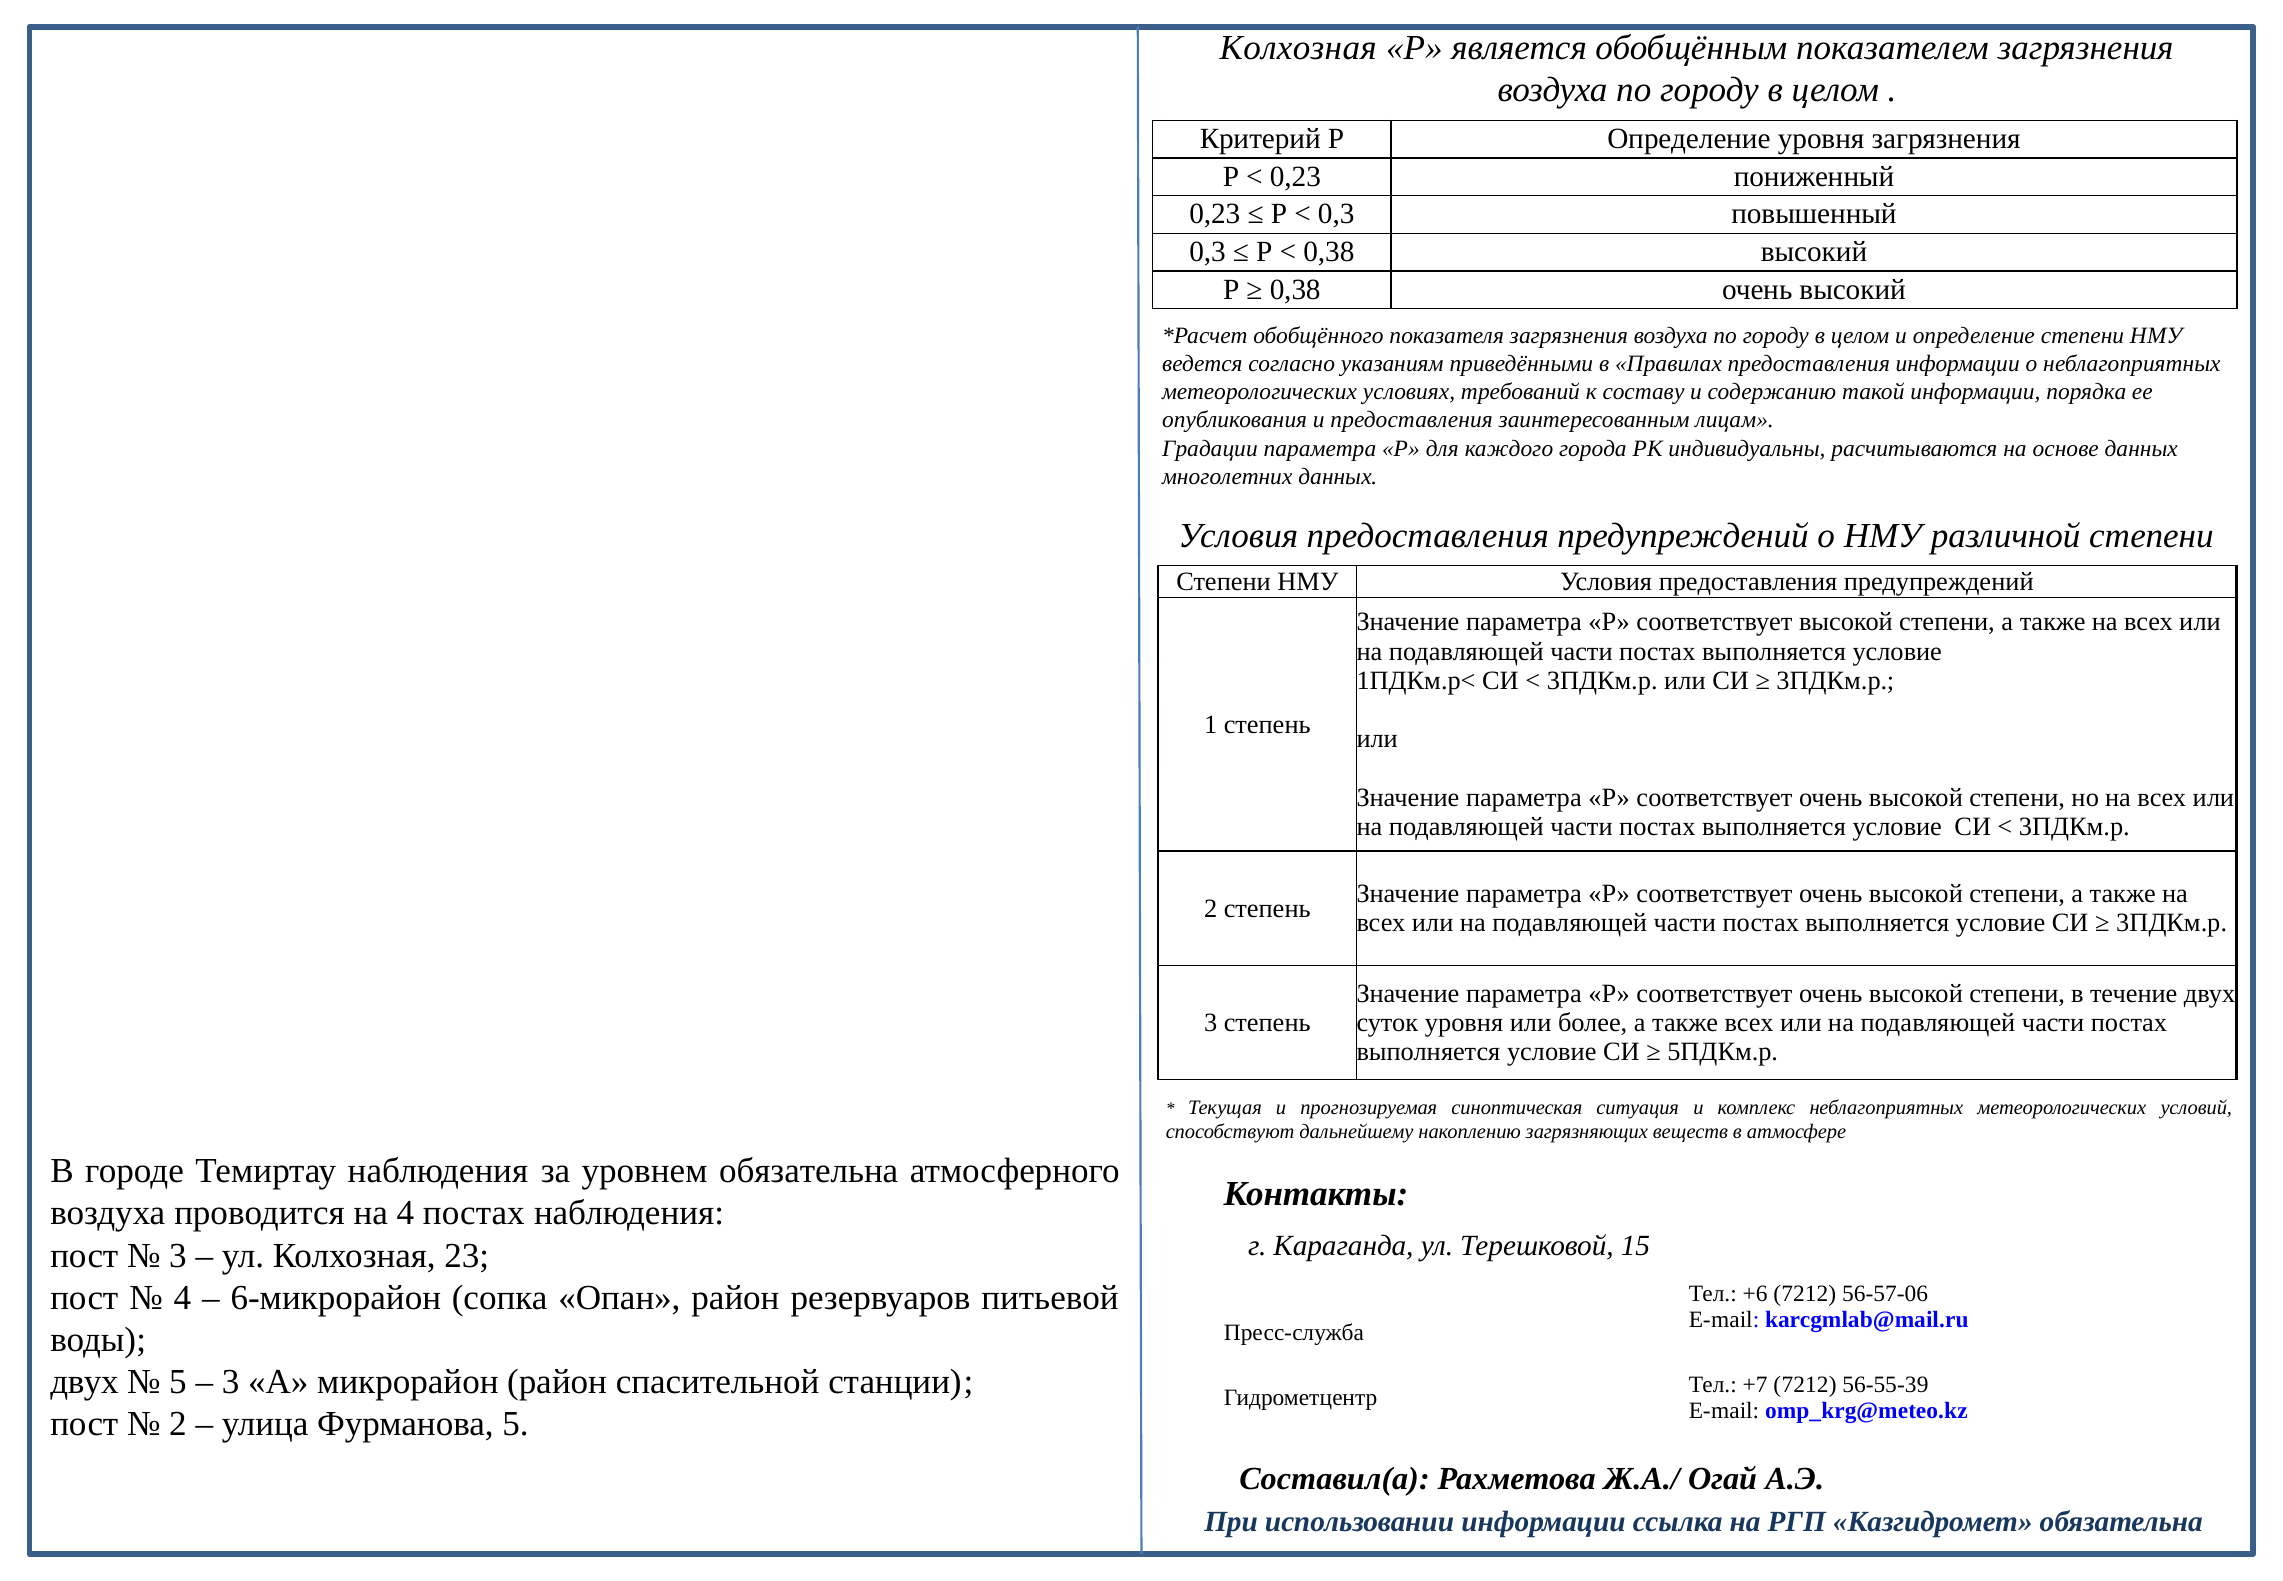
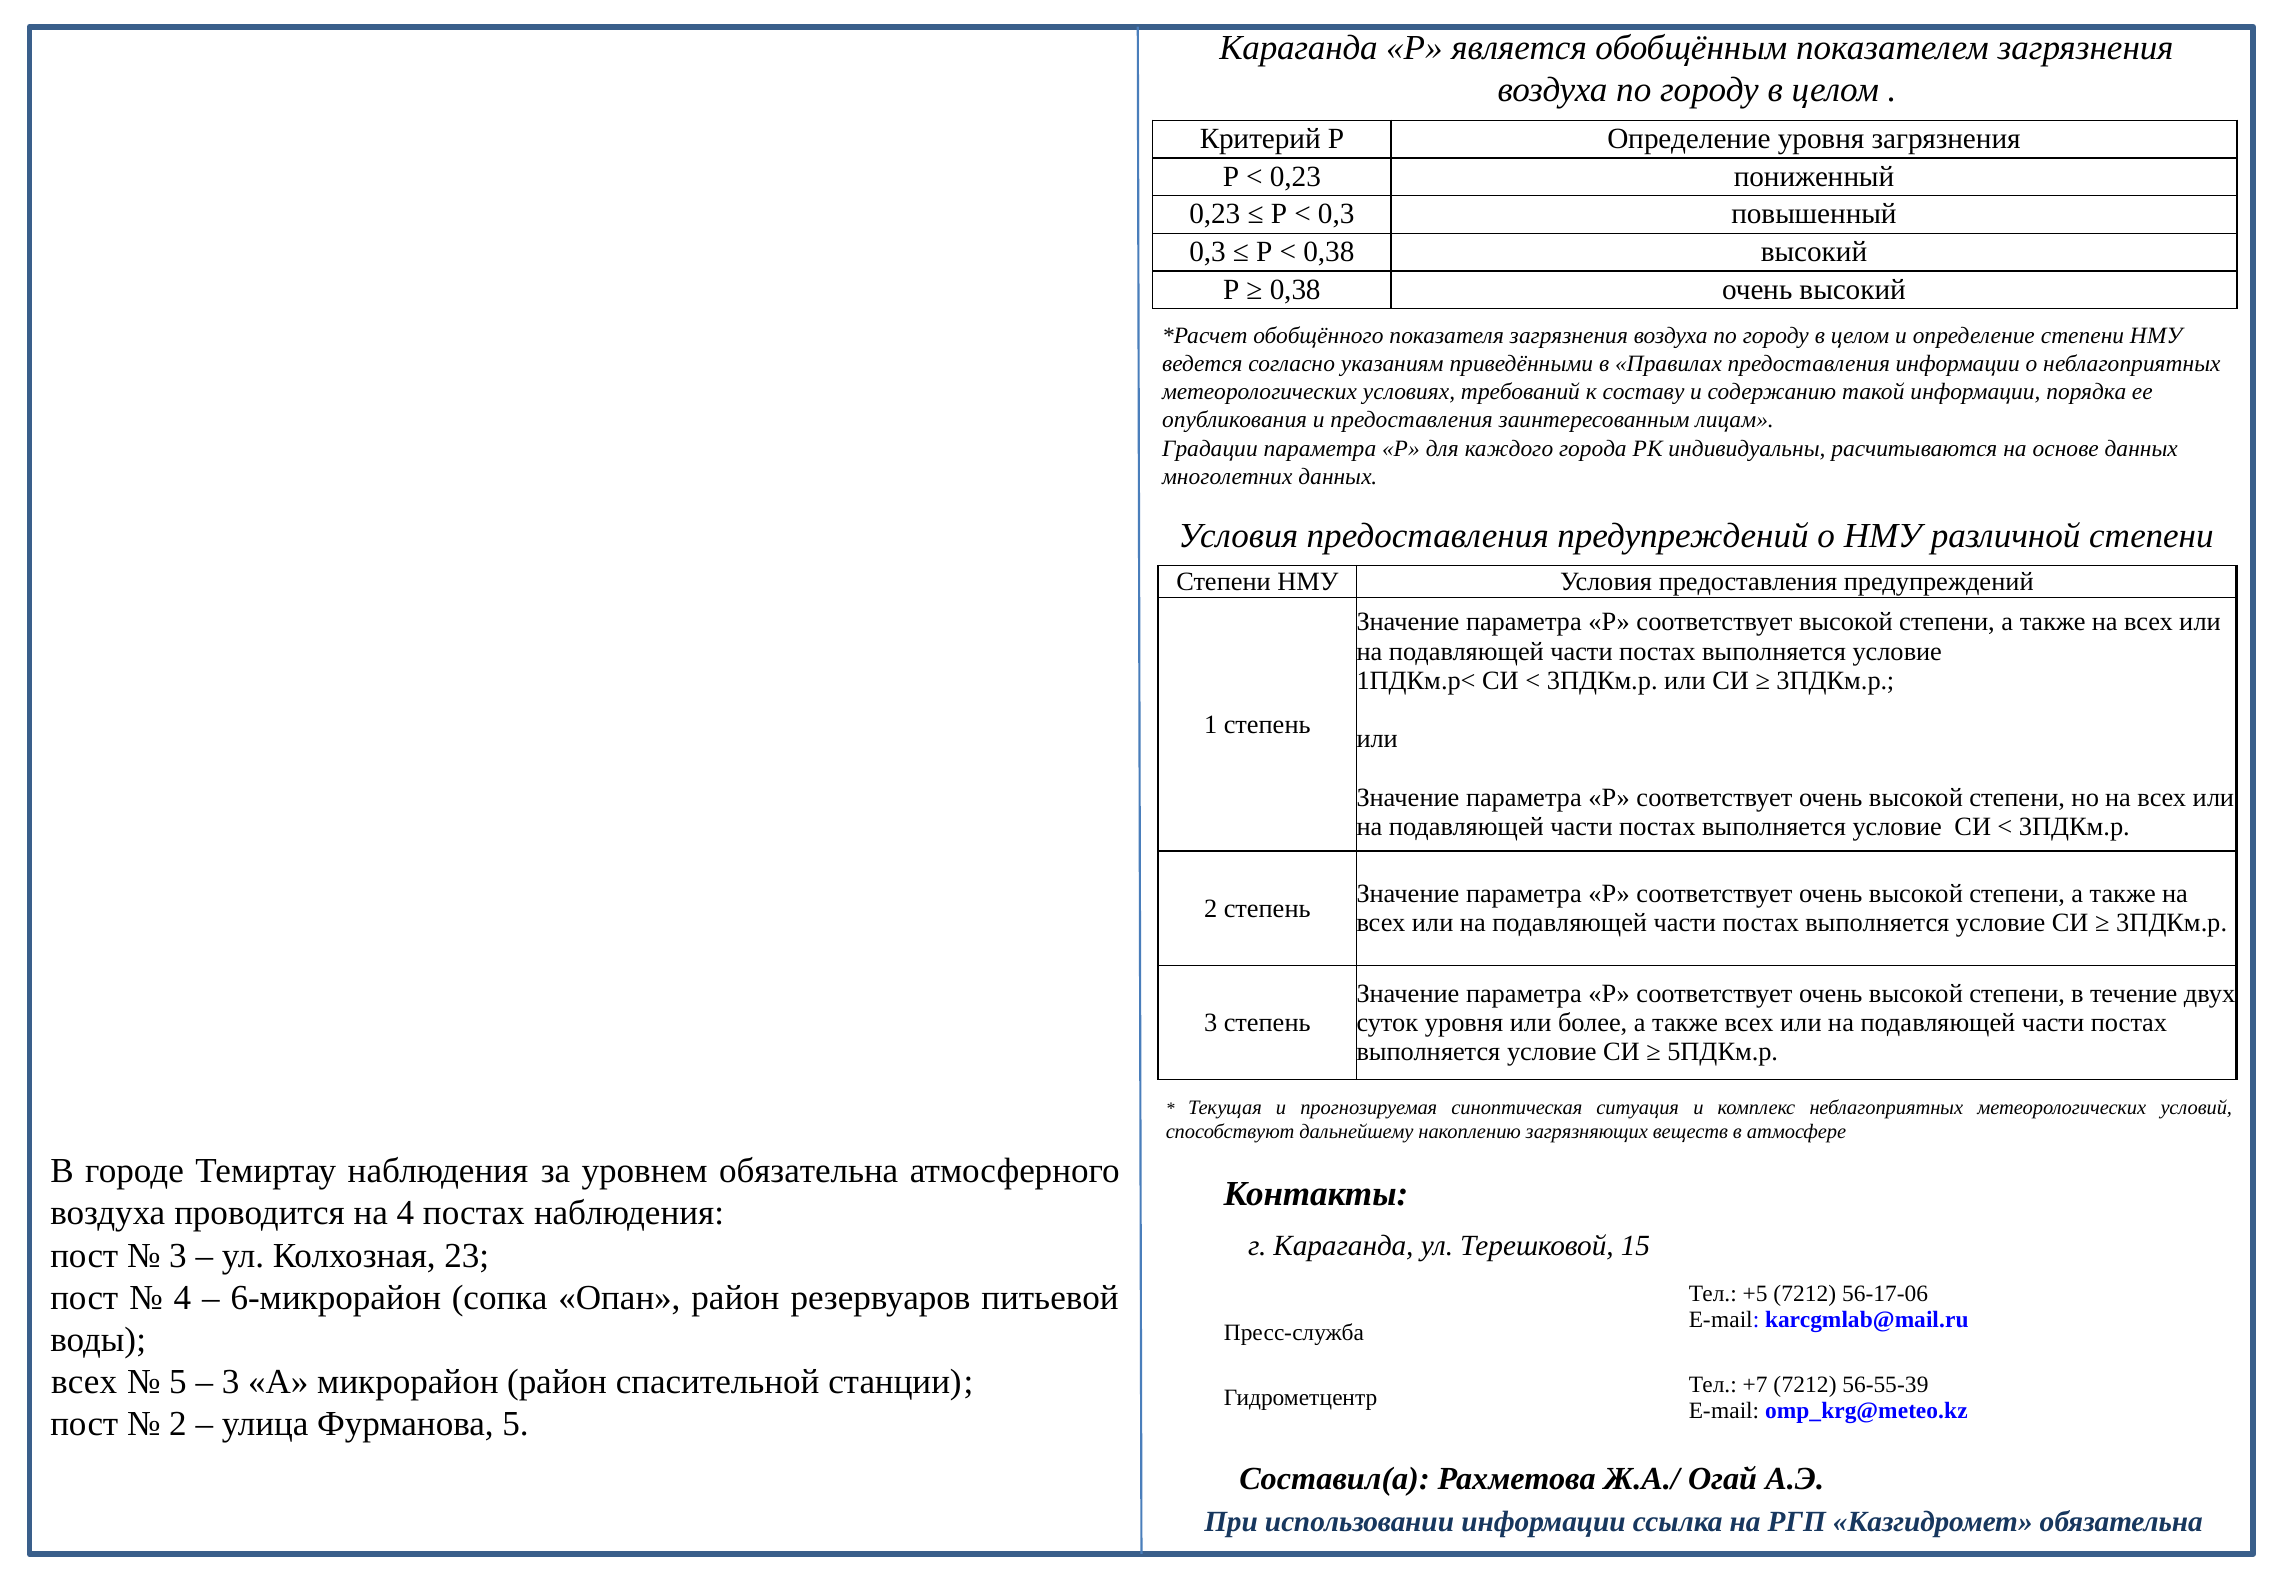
Колхозная at (1298, 48): Колхозная -> Караганда
+6: +6 -> +5
56-57-06: 56-57-06 -> 56-17-06
двух at (84, 1382): двух -> всех
